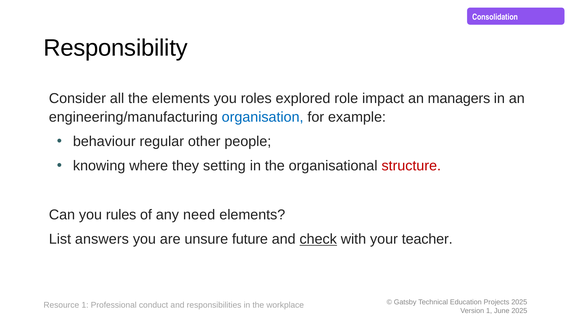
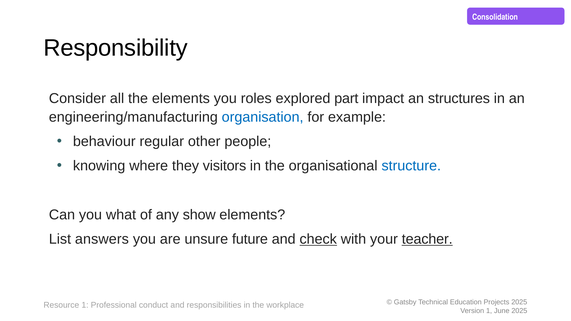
role: role -> part
managers: managers -> structures
setting: setting -> visitors
structure colour: red -> blue
rules: rules -> what
need: need -> show
teacher underline: none -> present
